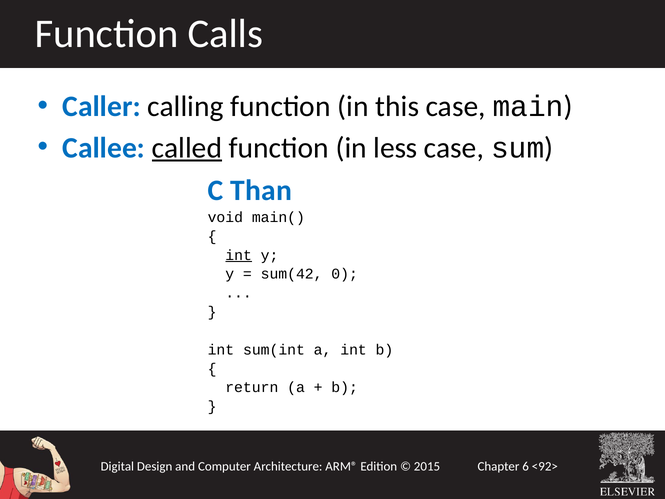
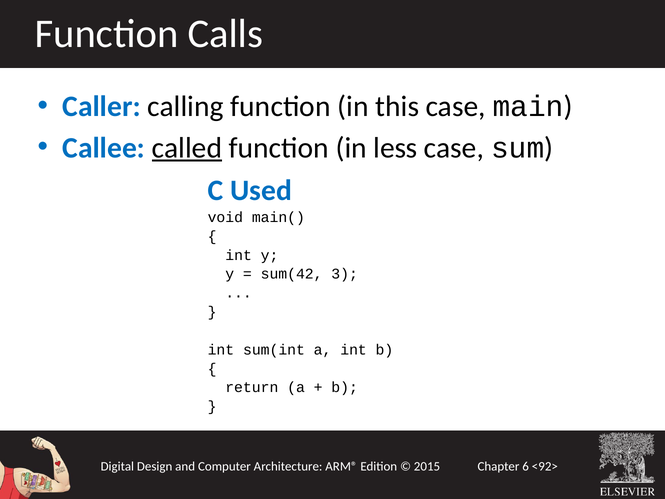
Than: Than -> Used
int at (239, 255) underline: present -> none
0: 0 -> 3
